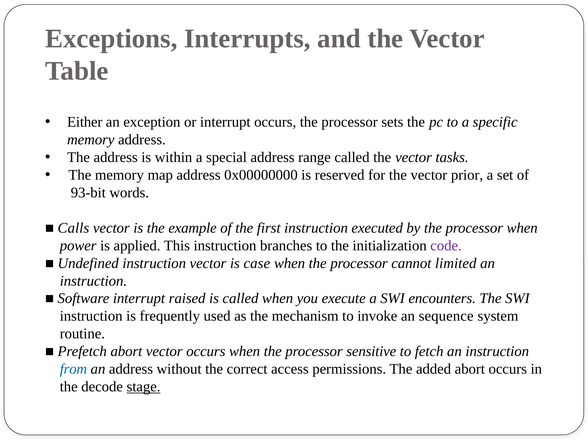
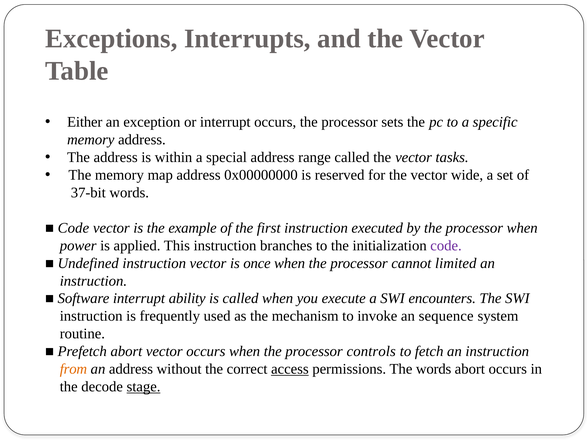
prior: prior -> wide
93-bit: 93-bit -> 37-bit
Calls at (73, 228): Calls -> Code
case: case -> once
raised: raised -> ability
sensitive: sensitive -> controls
from colour: blue -> orange
access underline: none -> present
The added: added -> words
